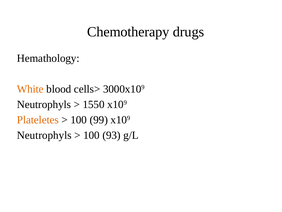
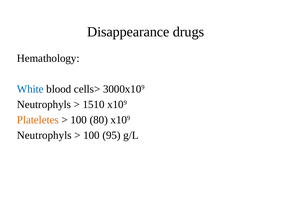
Chemotherapy: Chemotherapy -> Disappearance
White colour: orange -> blue
1550: 1550 -> 1510
99: 99 -> 80
93: 93 -> 95
